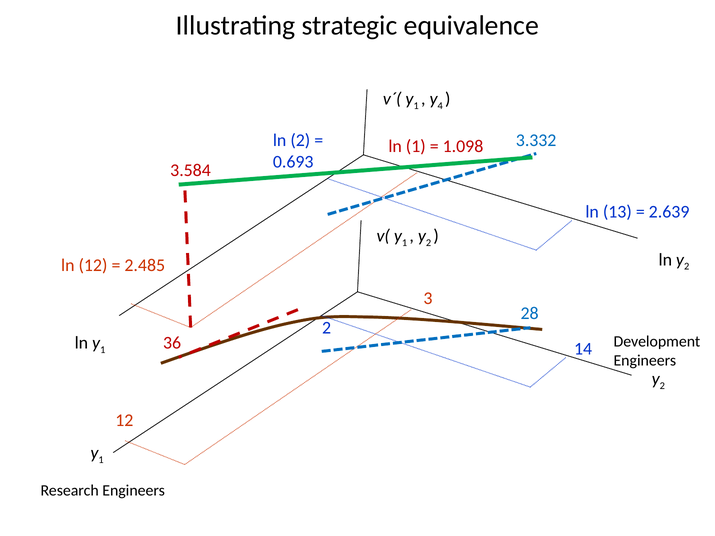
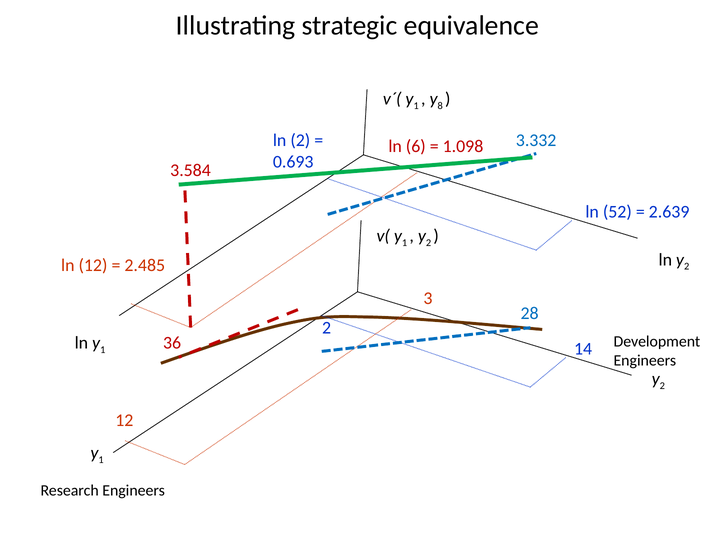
4: 4 -> 8
ln 1: 1 -> 6
13: 13 -> 52
